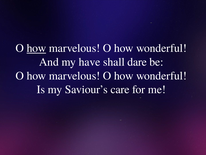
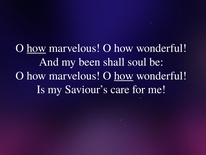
have: have -> been
dare: dare -> soul
how at (124, 75) underline: none -> present
